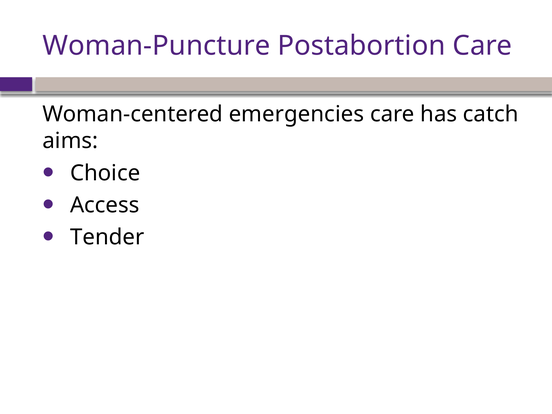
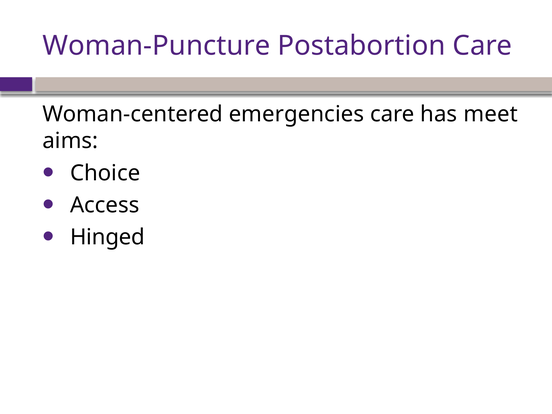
catch: catch -> meet
Tender: Tender -> Hinged
